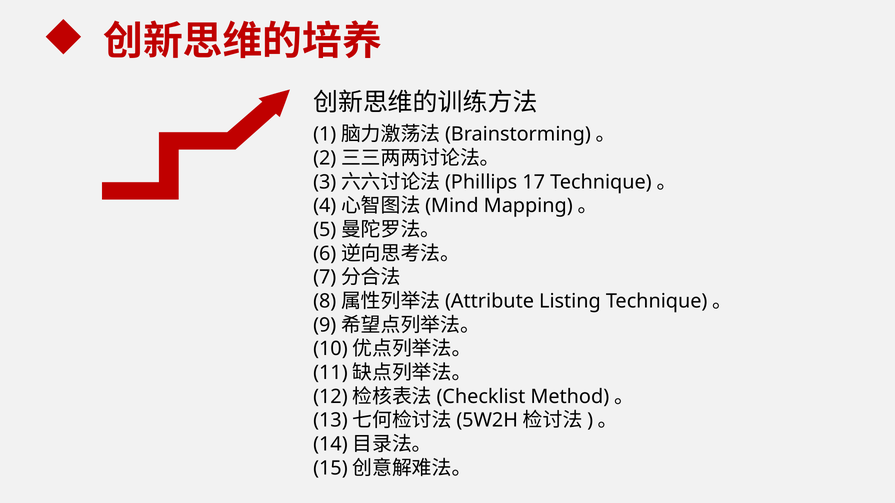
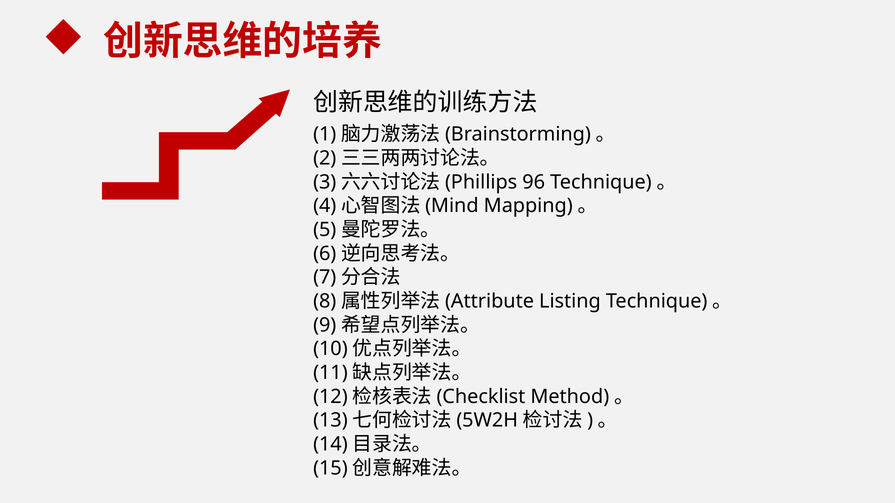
17: 17 -> 96
